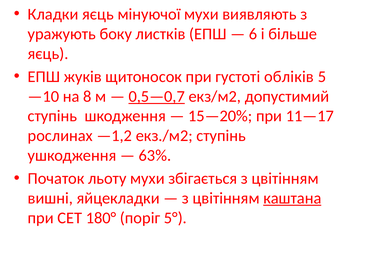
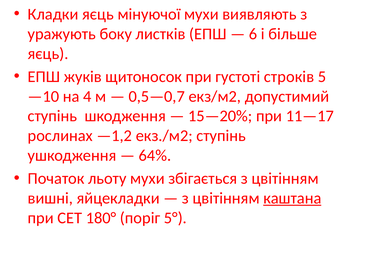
обліків: обліків -> строків
8: 8 -> 4
0,5—0,7 underline: present -> none
63%: 63% -> 64%
